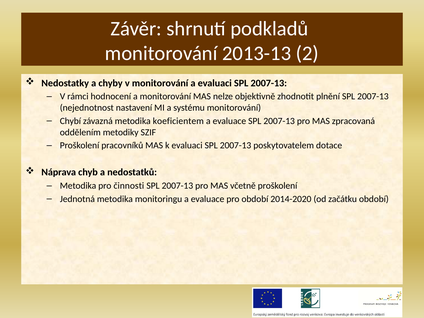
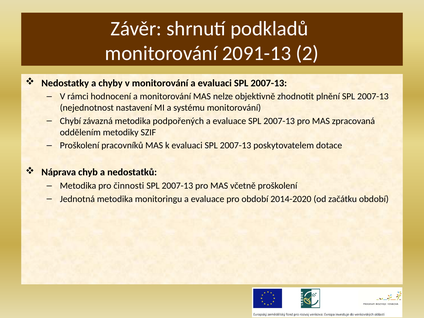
2013-13: 2013-13 -> 2091-13
koeficientem: koeficientem -> podpořených
